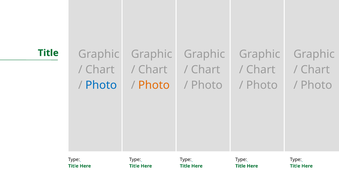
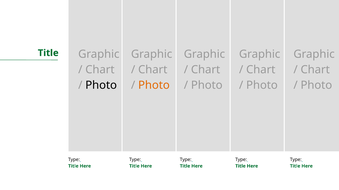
Photo at (101, 86) colour: blue -> black
